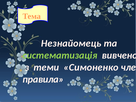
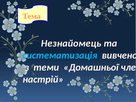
систематизація colour: light green -> light blue
Симоненко: Симоненко -> Домашньої
правила: правила -> настрій
